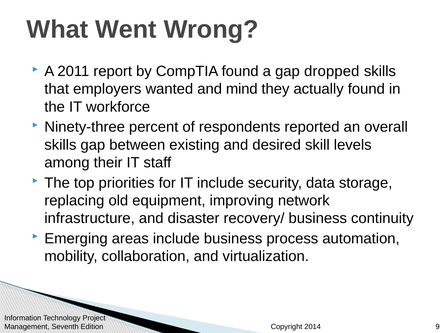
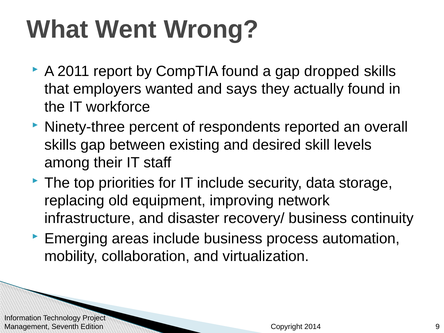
mind: mind -> says
